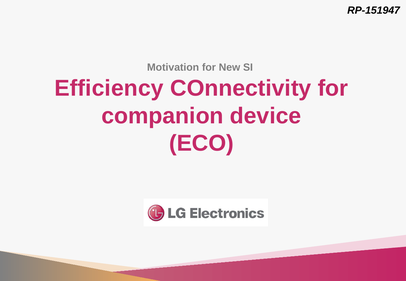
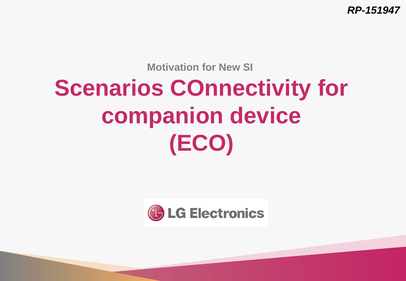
Efficiency: Efficiency -> Scenarios
